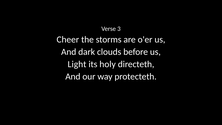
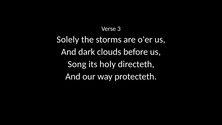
Cheer: Cheer -> Solely
Light: Light -> Song
